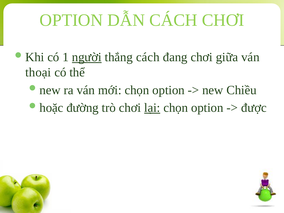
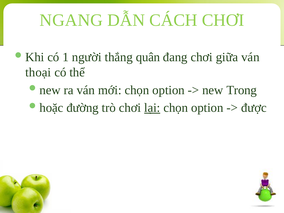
OPTION at (71, 20): OPTION -> NGANG
người underline: present -> none
thắng cách: cách -> quân
Chiều: Chiều -> Trong
